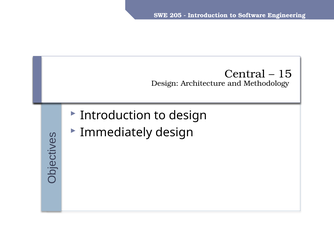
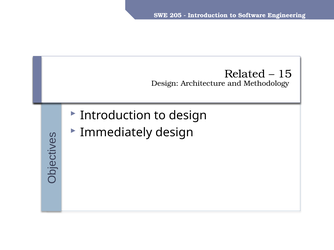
Central: Central -> Related
